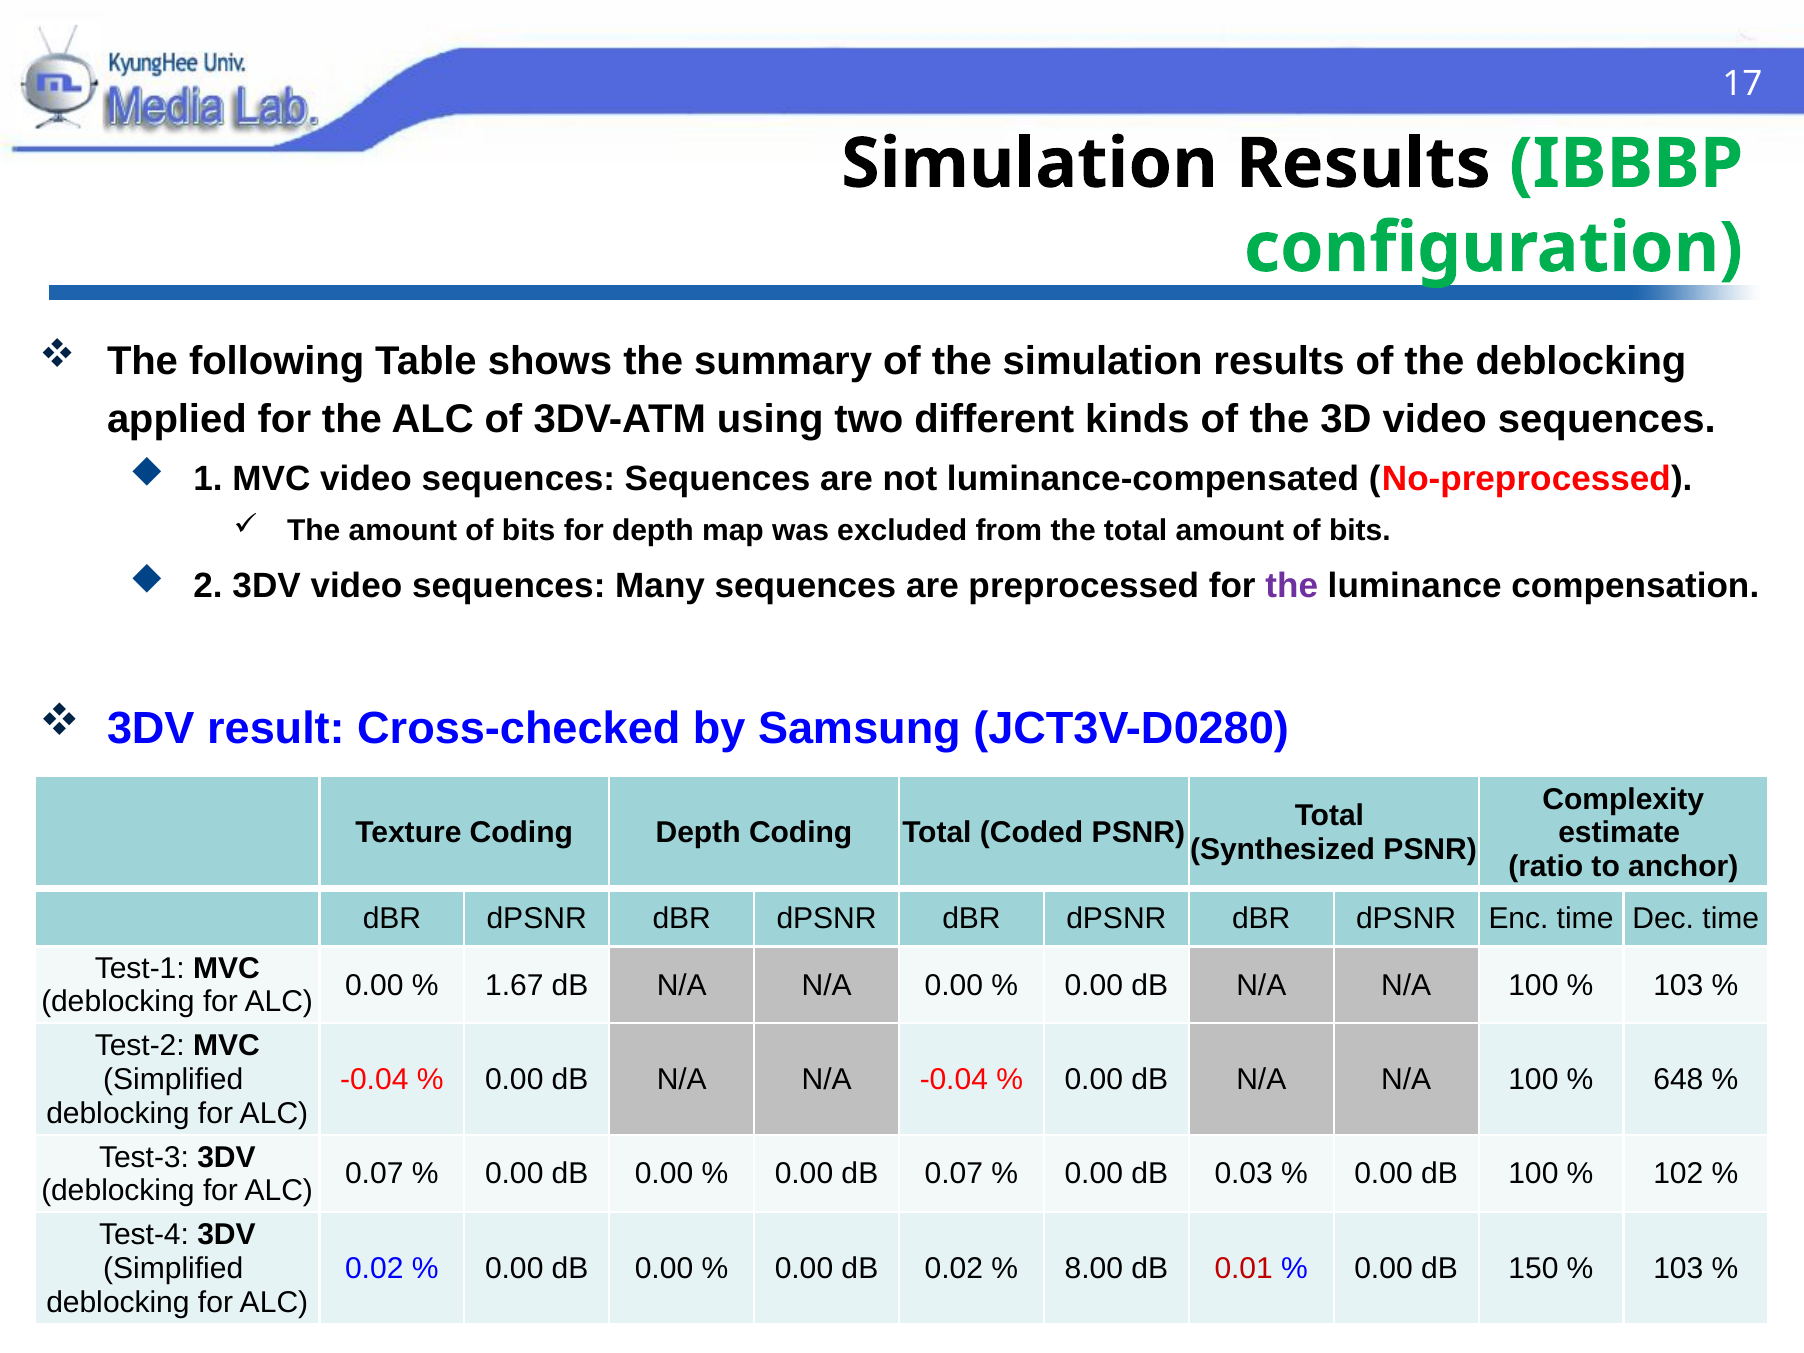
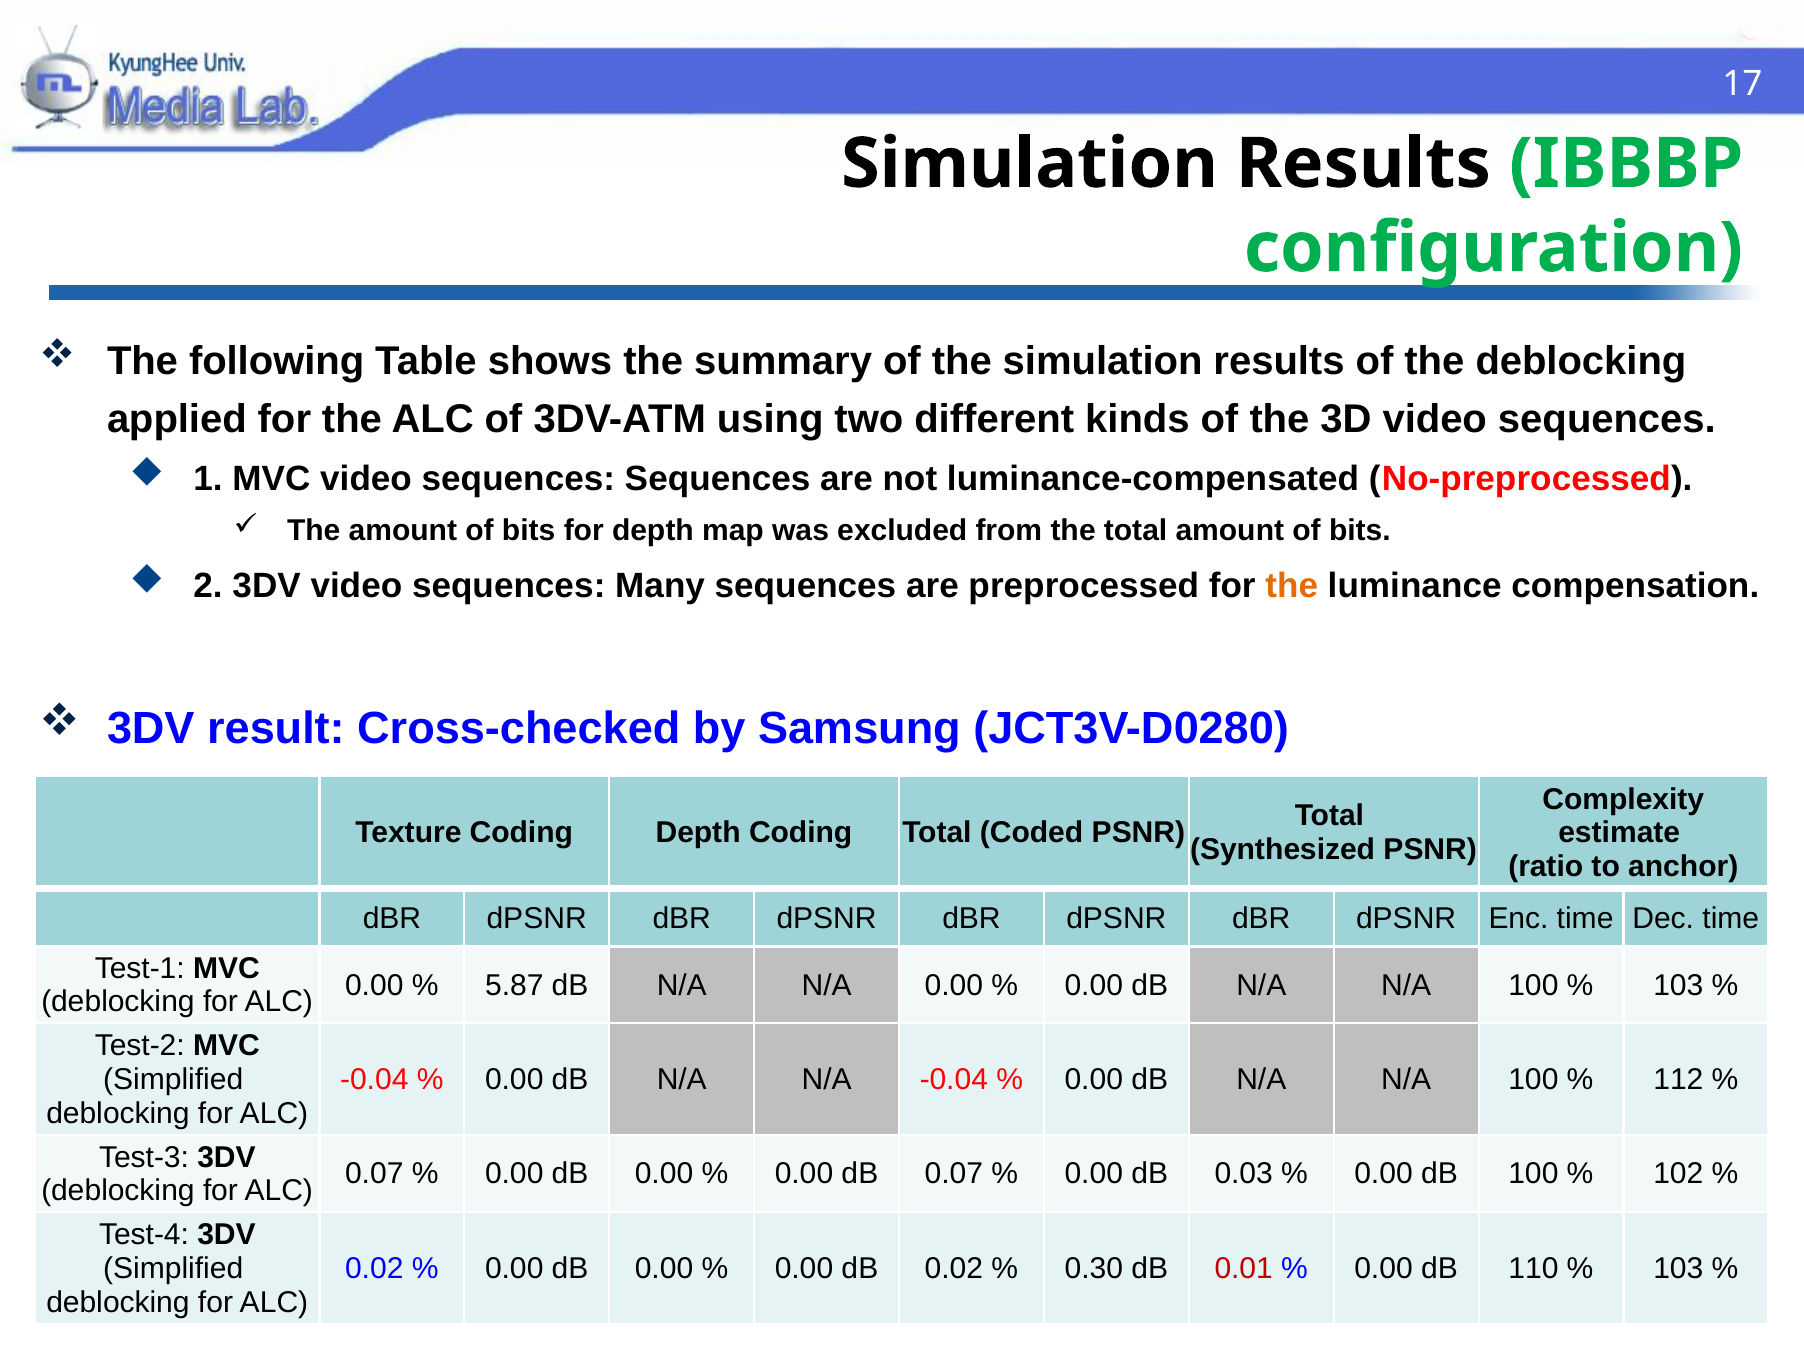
the at (1292, 586) colour: purple -> orange
1.67: 1.67 -> 5.87
648: 648 -> 112
8.00: 8.00 -> 0.30
150: 150 -> 110
